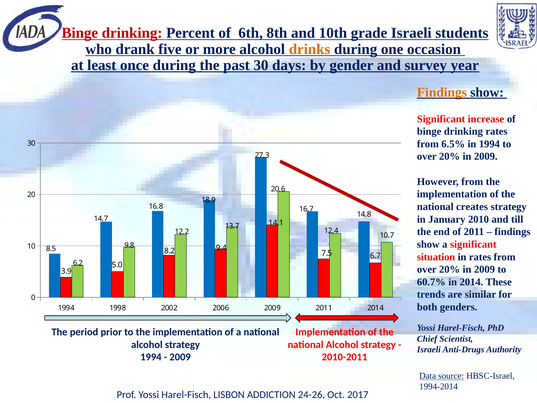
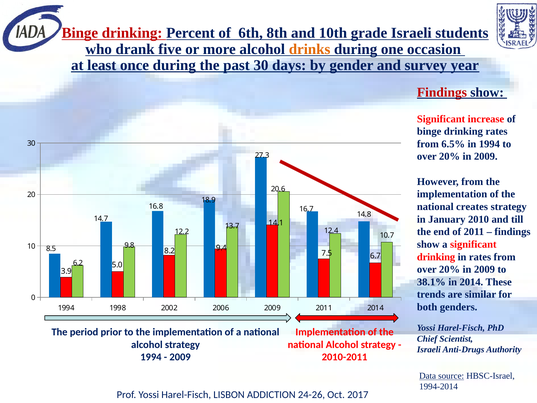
Findings at (442, 92) colour: orange -> red
situation at (436, 257): situation -> drinking
60.7%: 60.7% -> 38.1%
